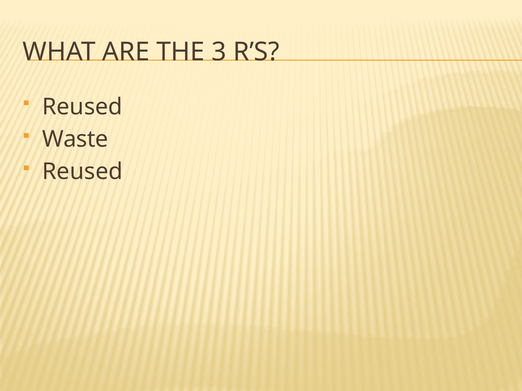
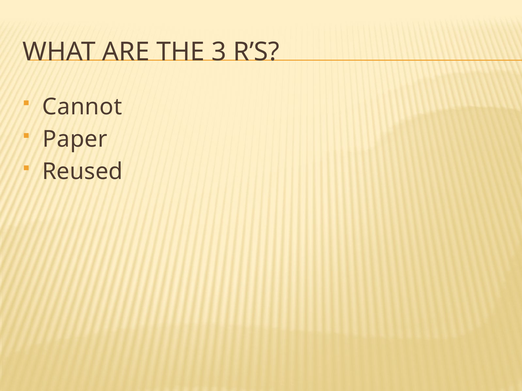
Reused at (82, 107): Reused -> Cannot
Waste: Waste -> Paper
